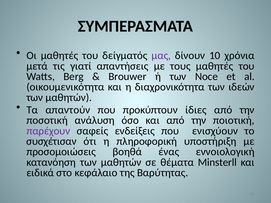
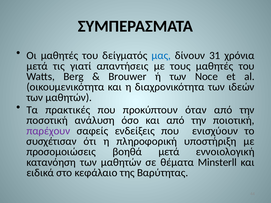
μας colour: purple -> blue
10: 10 -> 31
απαντούν: απαντούν -> πρακτικές
ίδιες: ίδιες -> όταν
βοηθά ένας: ένας -> μετά
